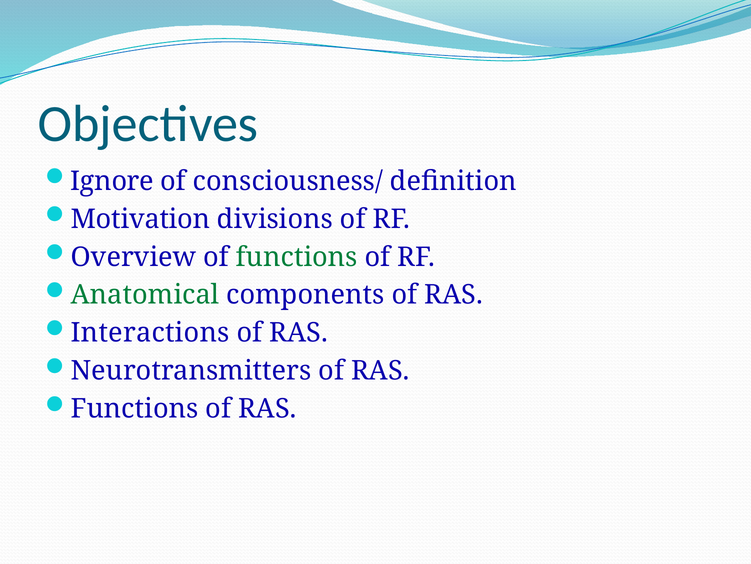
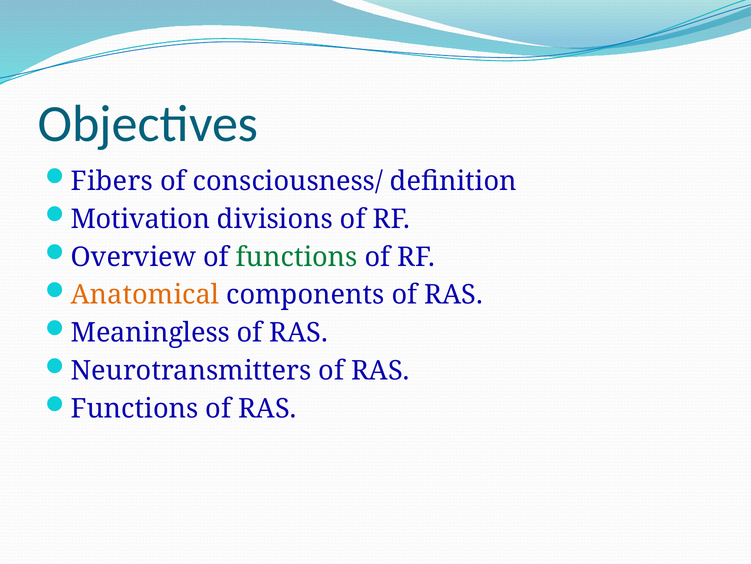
Ignore: Ignore -> Fibers
Anatomical colour: green -> orange
Interactions: Interactions -> Meaningless
